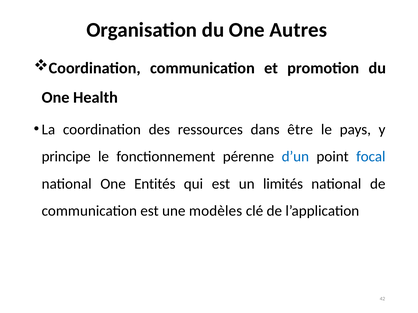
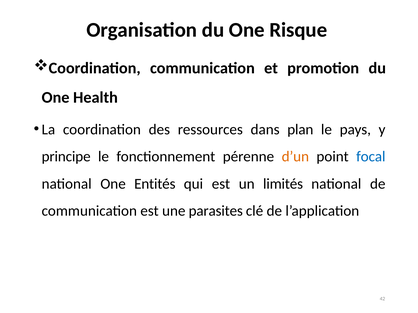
Autres: Autres -> Risque
être: être -> plan
d’un colour: blue -> orange
modèles: modèles -> parasites
